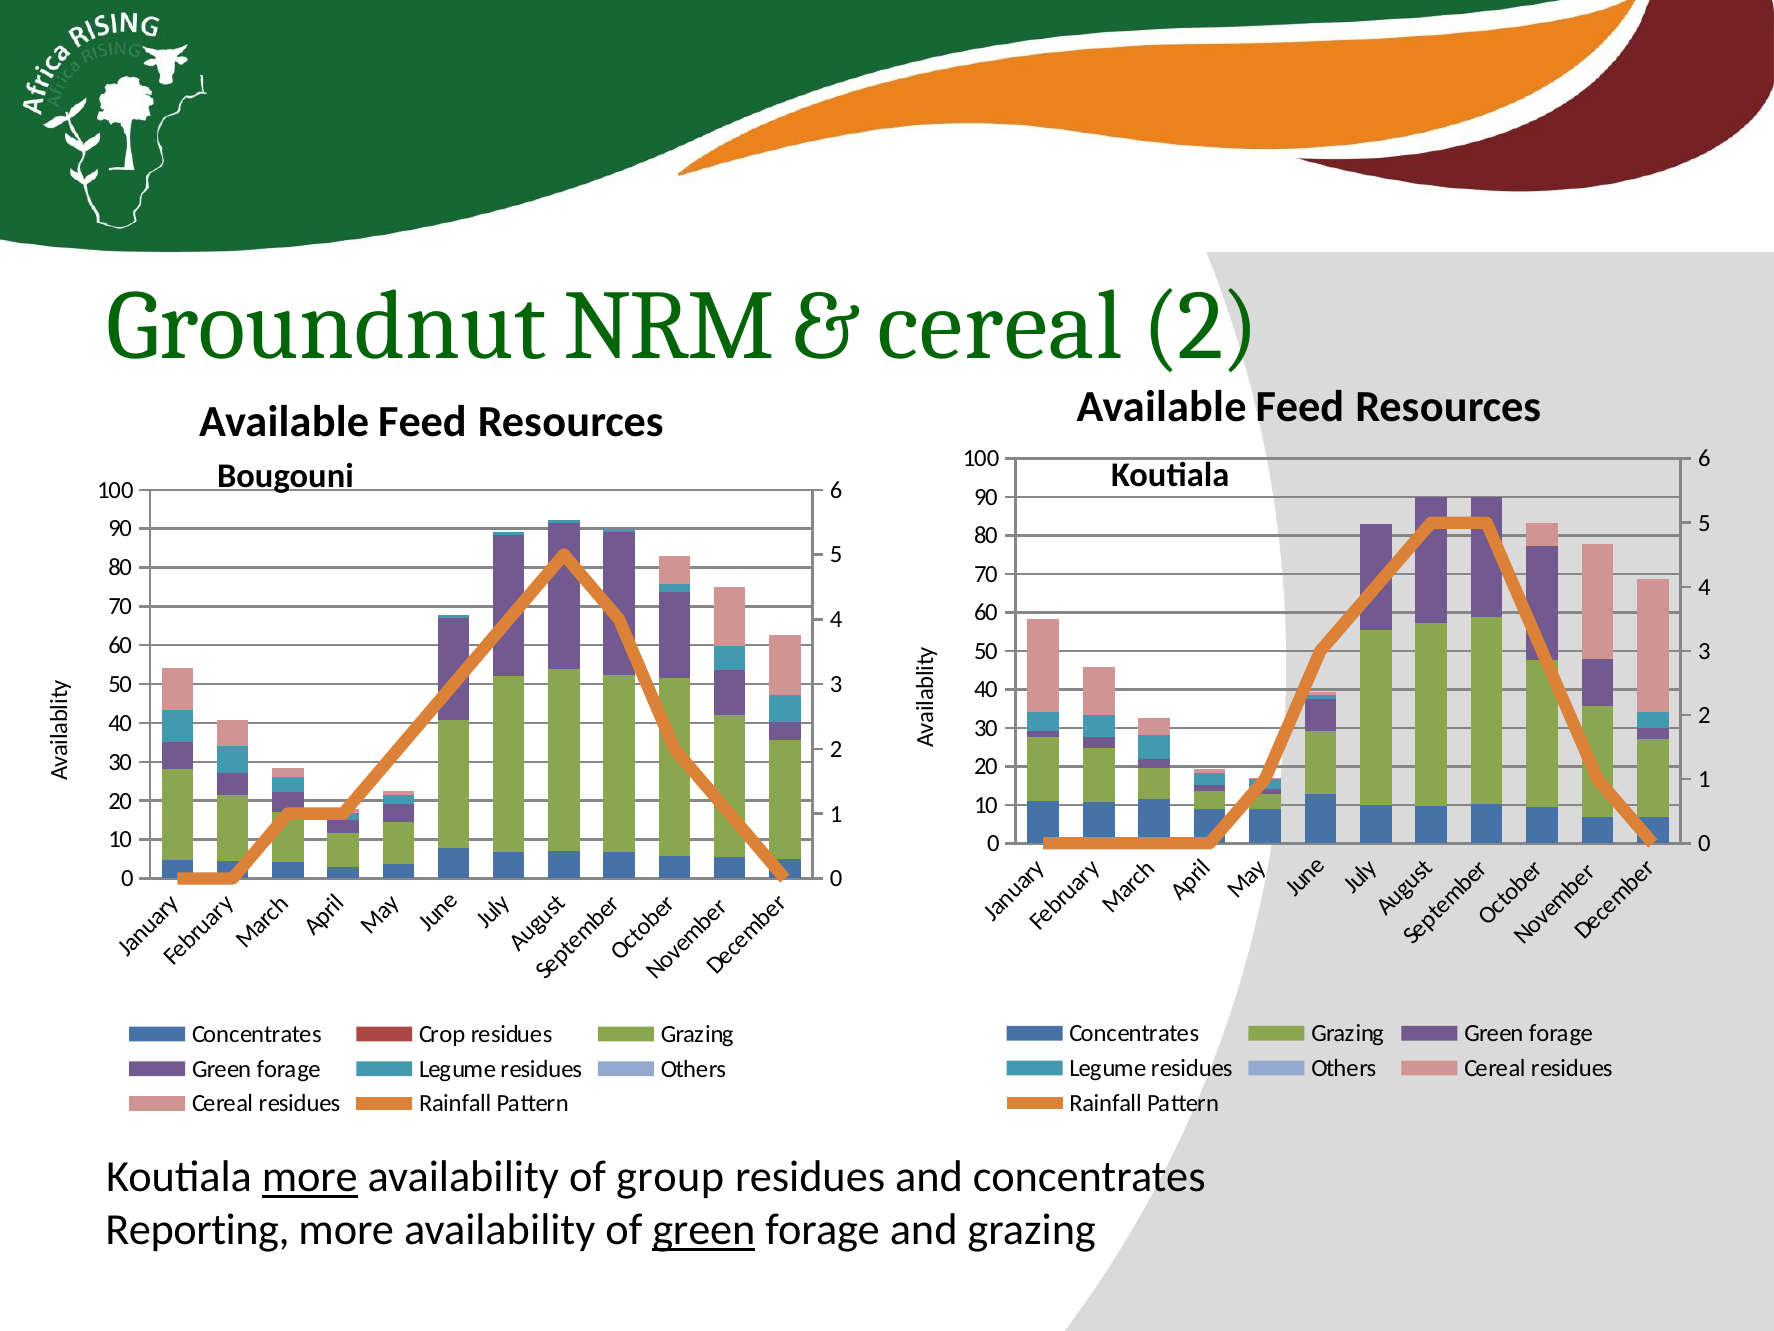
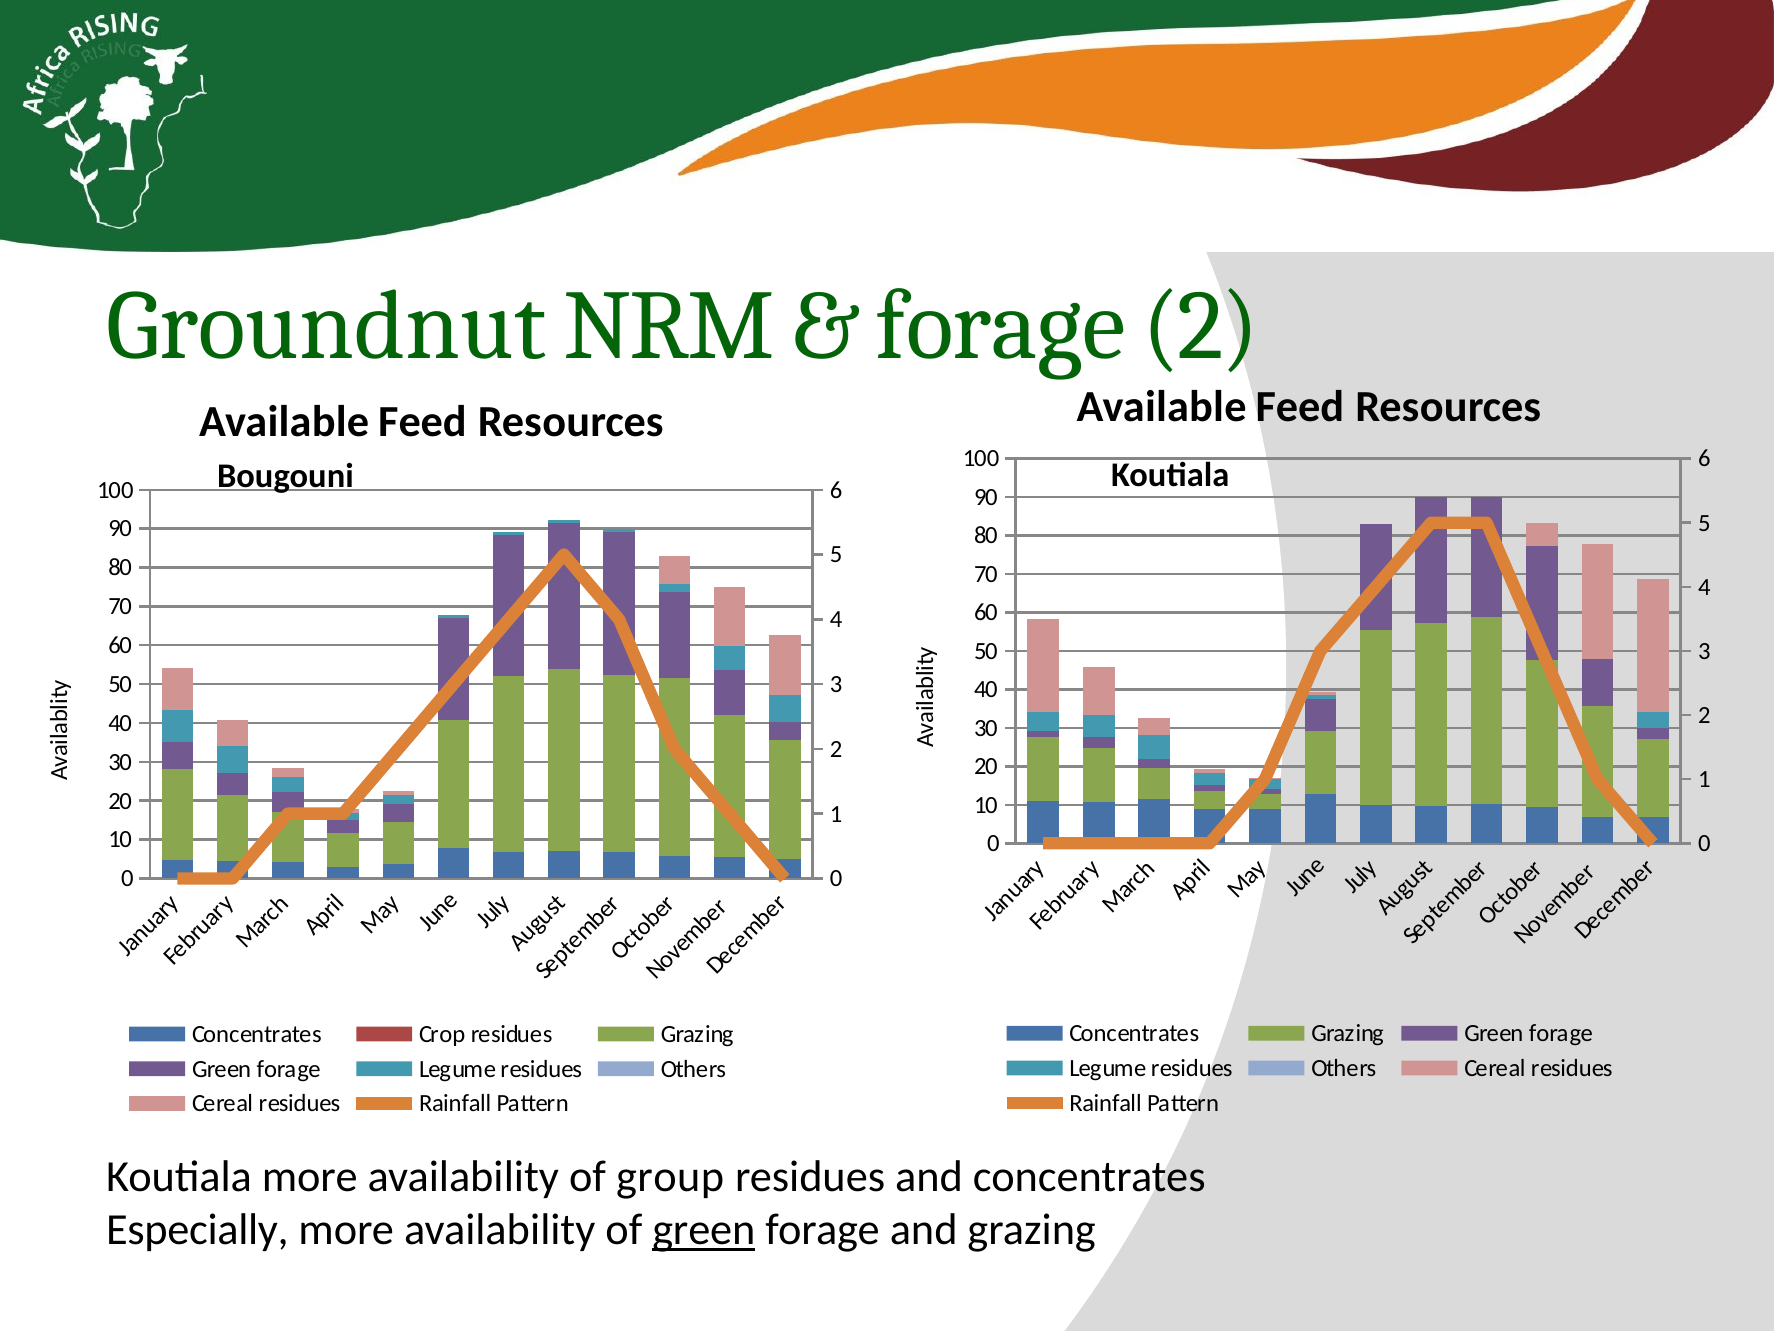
cereal at (1000, 326): cereal -> forage
more at (310, 1177) underline: present -> none
Reporting: Reporting -> Especially
